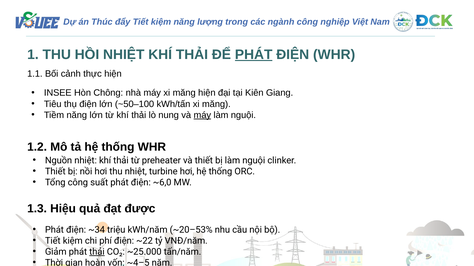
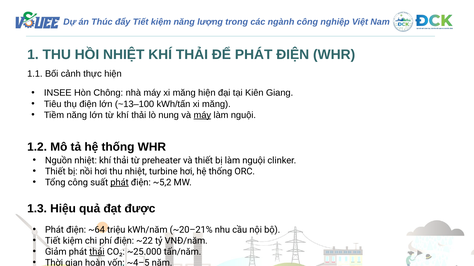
PHÁT at (254, 55) underline: present -> none
~50–100: ~50–100 -> ~13–100
phát at (119, 183) underline: none -> present
~6,0: ~6,0 -> ~5,2
~34: ~34 -> ~64
~20–53%: ~20–53% -> ~20–21%
